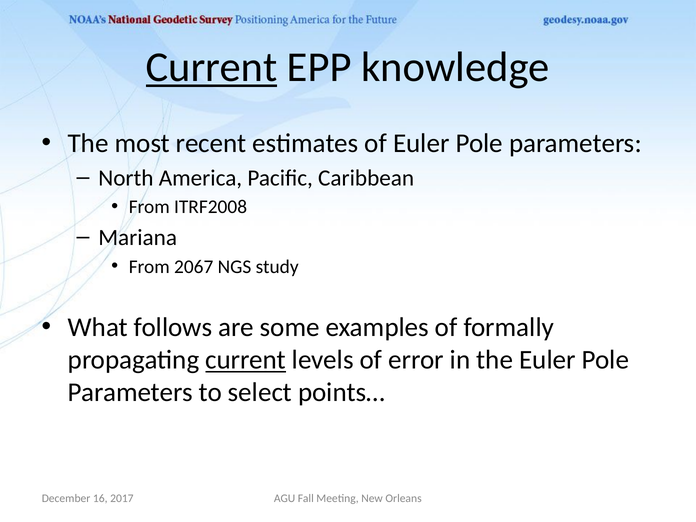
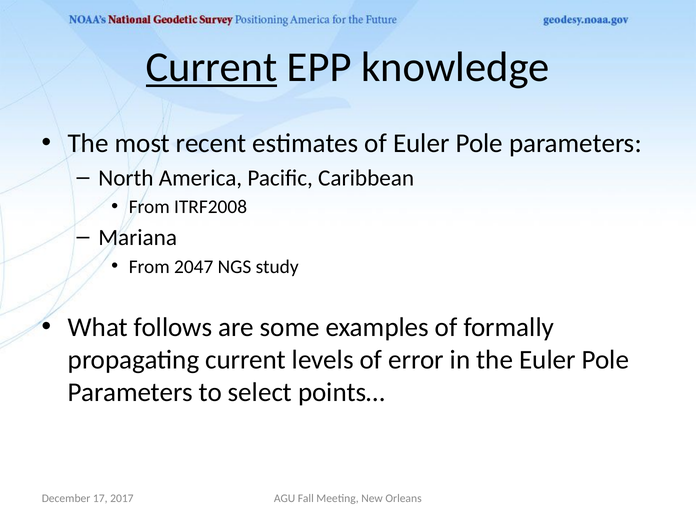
2067: 2067 -> 2047
current at (246, 360) underline: present -> none
16: 16 -> 17
